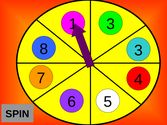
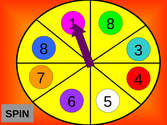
3 at (111, 24): 3 -> 8
